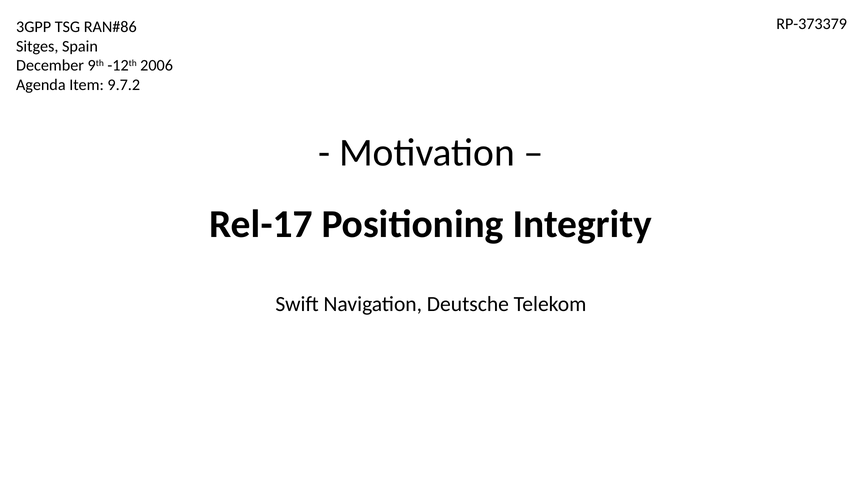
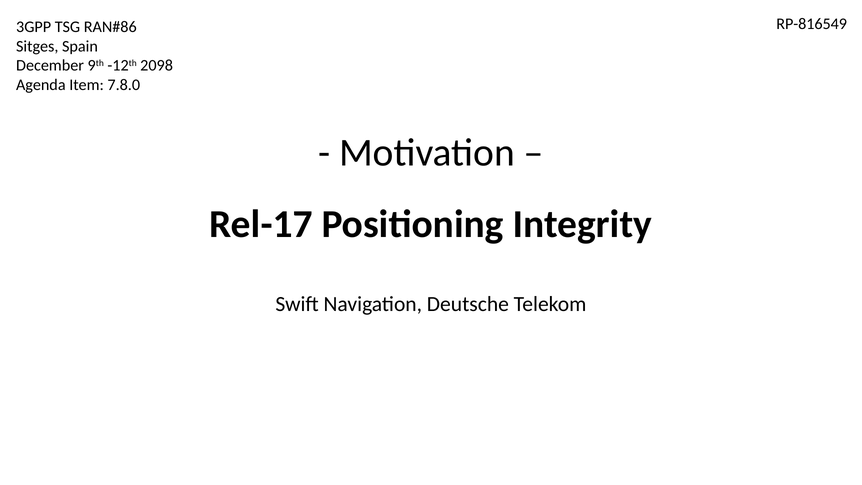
RP-373379: RP-373379 -> RP-816549
2006: 2006 -> 2098
9.7.2: 9.7.2 -> 7.8.0
